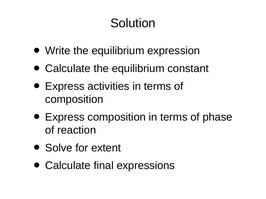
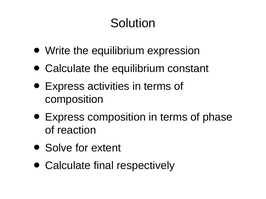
expressions: expressions -> respectively
